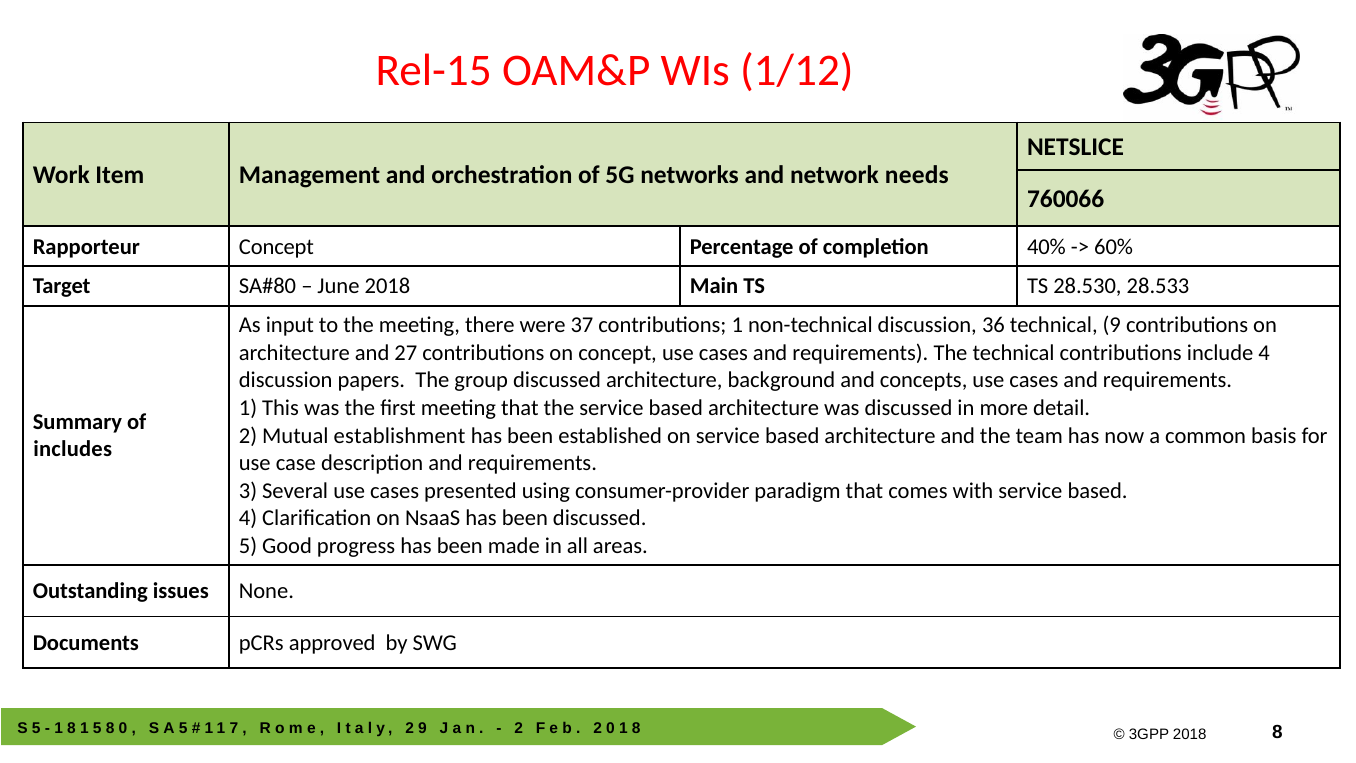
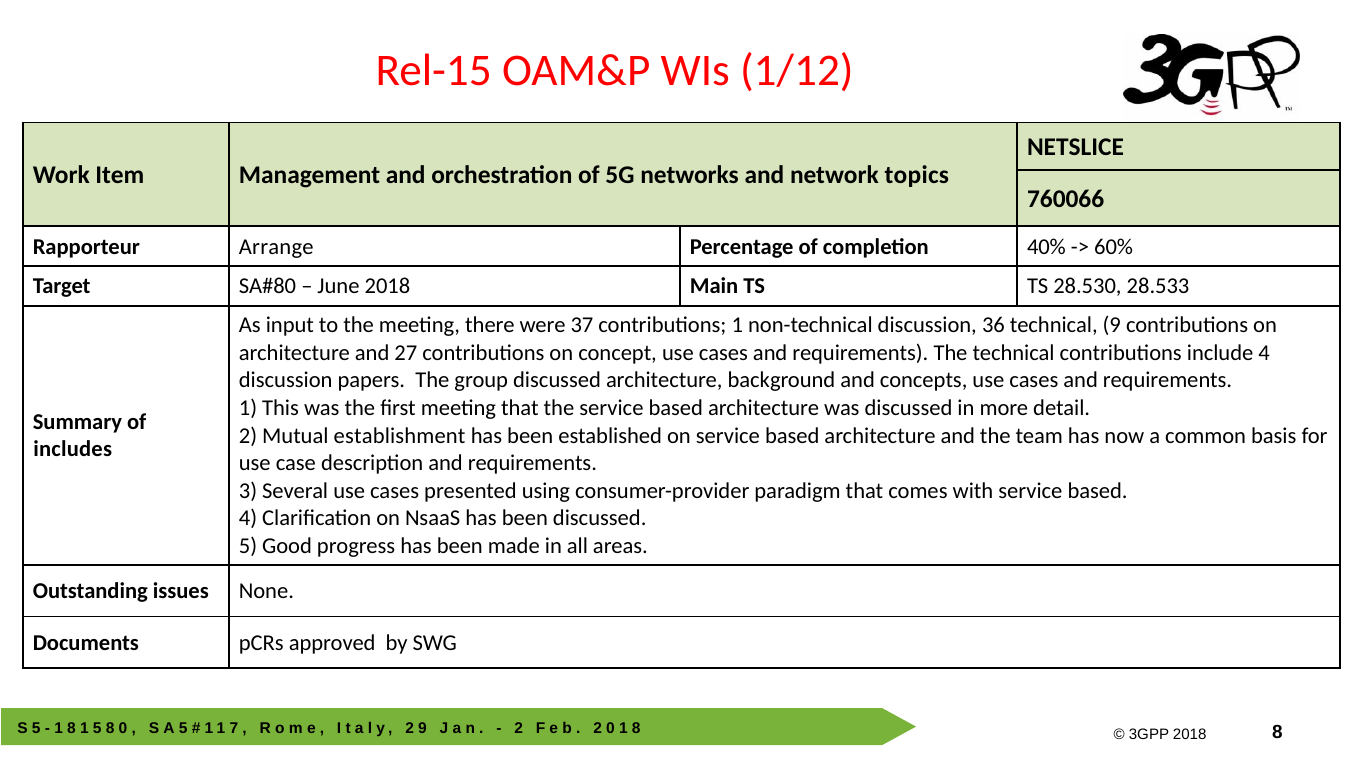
needs: needs -> topics
Rapporteur Concept: Concept -> Arrange
